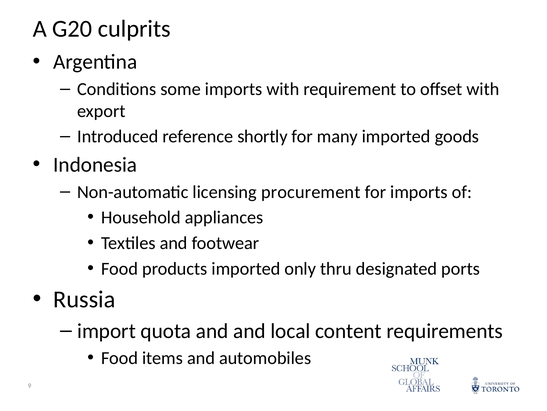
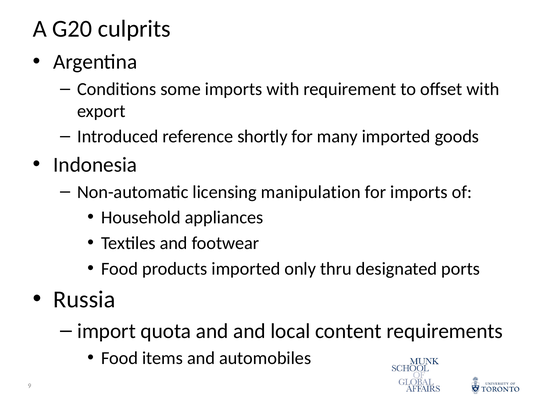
procurement: procurement -> manipulation
